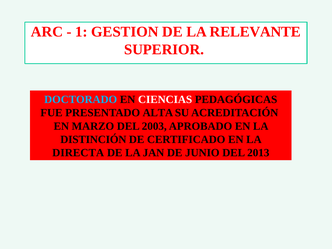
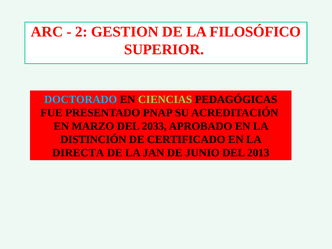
1: 1 -> 2
RELEVANTE: RELEVANTE -> FILOSÓFICO
CIENCIAS colour: white -> light green
ALTA: ALTA -> PNAP
2003: 2003 -> 2033
